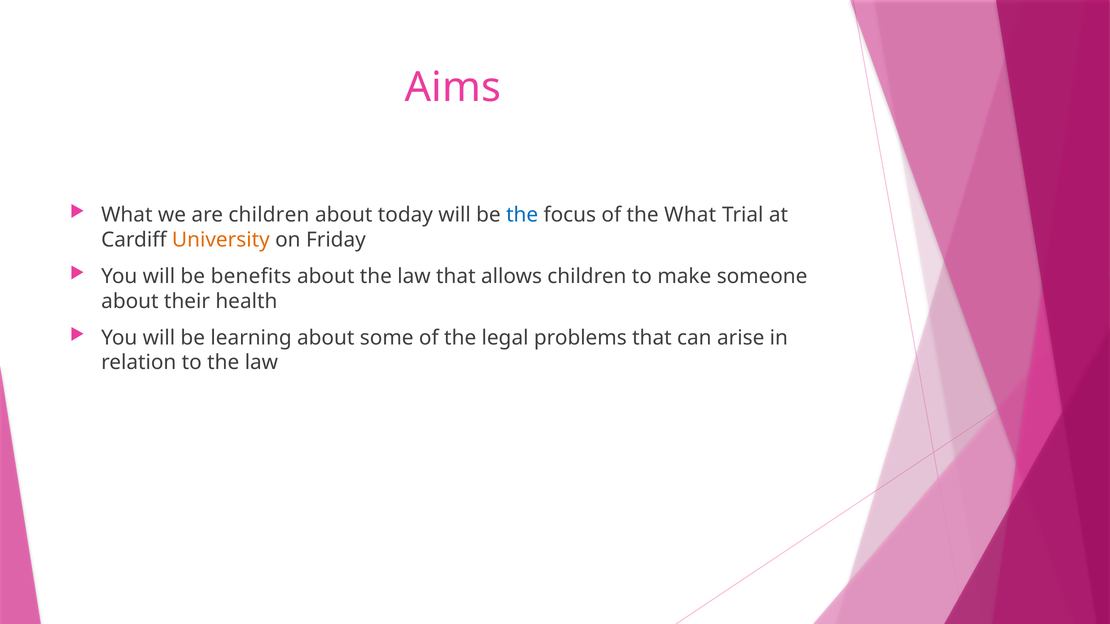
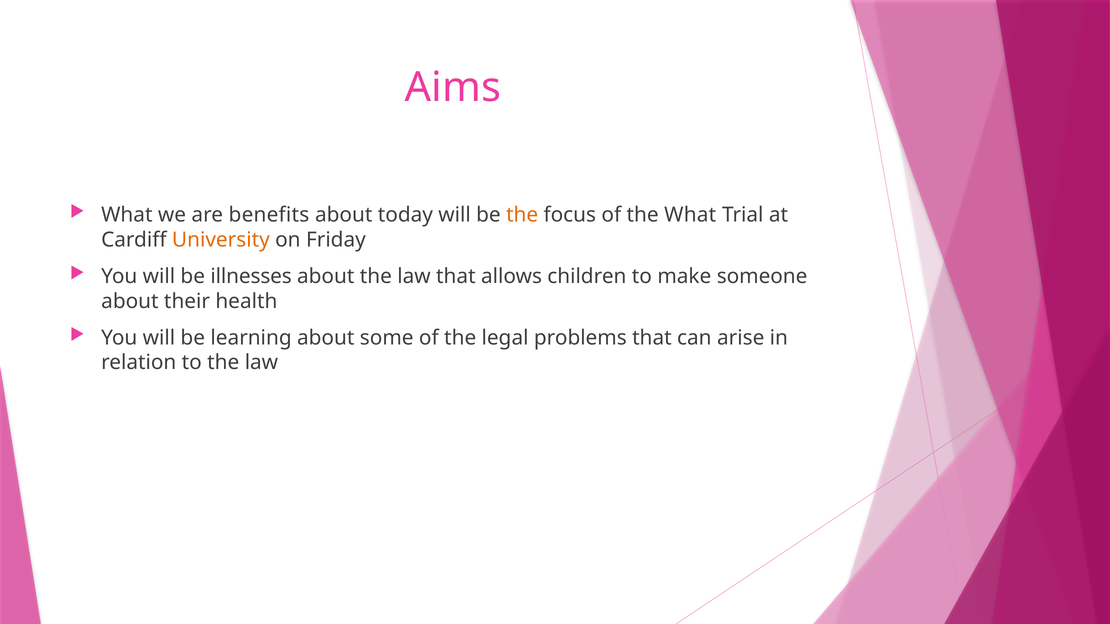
are children: children -> benefits
the at (522, 215) colour: blue -> orange
benefits: benefits -> illnesses
